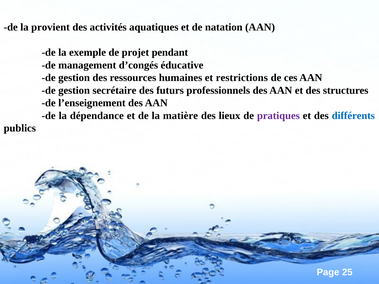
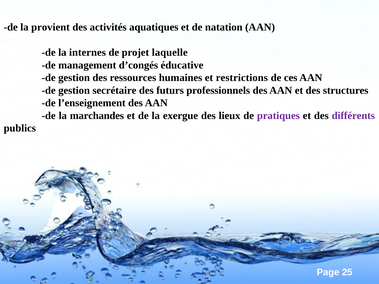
exemple: exemple -> internes
pendant: pendant -> laquelle
dépendance: dépendance -> marchandes
matière: matière -> exergue
différents colour: blue -> purple
